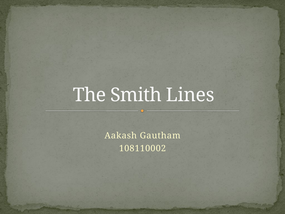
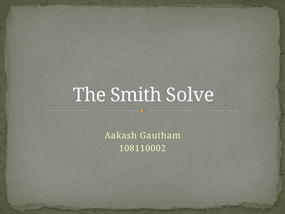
Lines: Lines -> Solve
